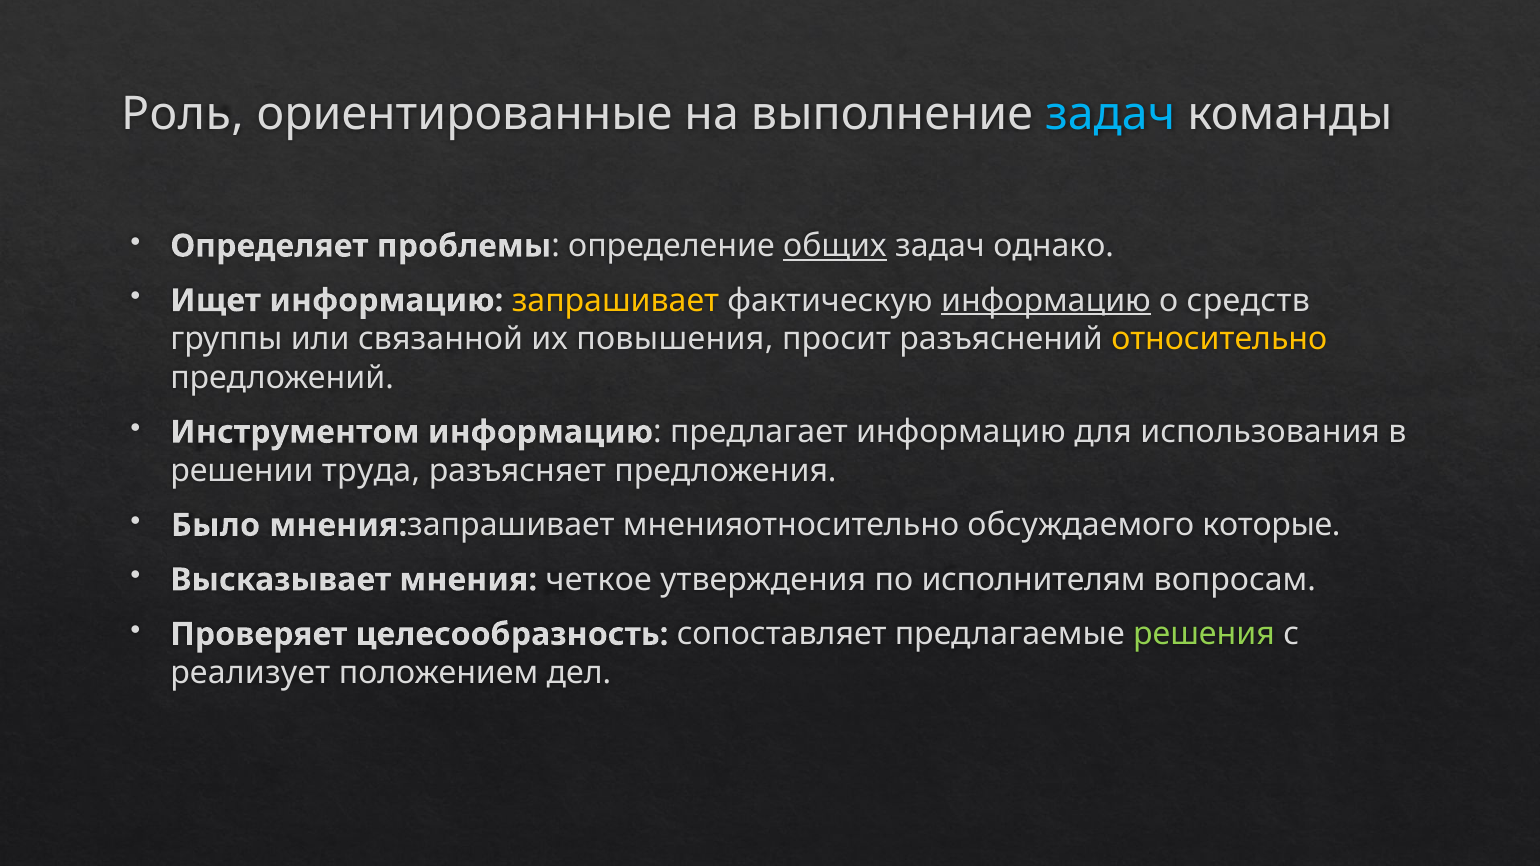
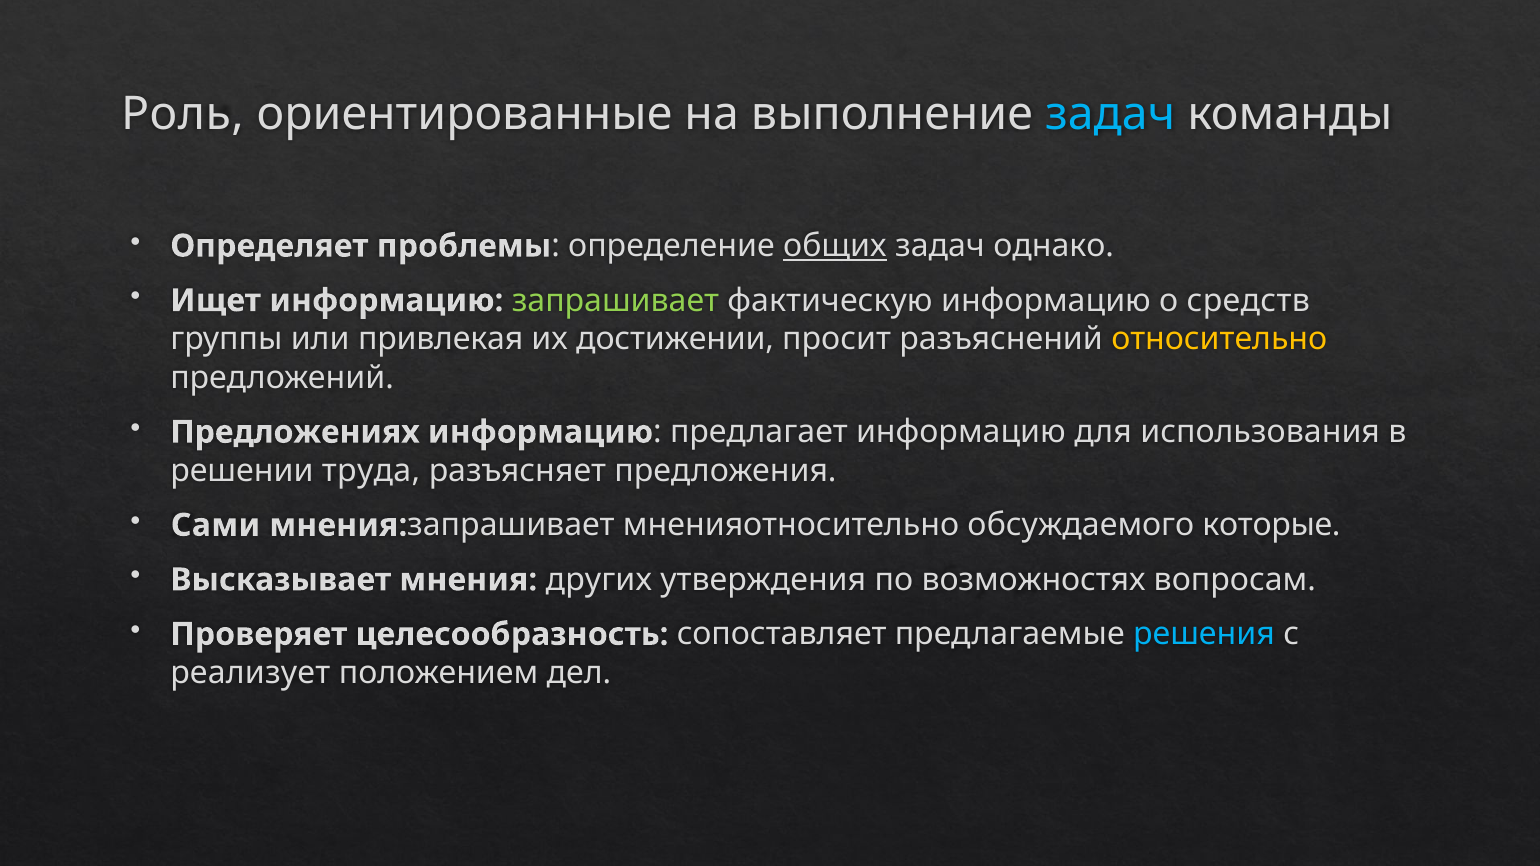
запрашивает at (615, 301) colour: yellow -> light green
информацию at (1046, 301) underline: present -> none
связанной: связанной -> привлекая
повышения: повышения -> достижении
Инструментом: Инструментом -> Предложениях
Было: Было -> Сами
четкое: четкое -> других
исполнителям: исполнителям -> возможностях
решения colour: light green -> light blue
